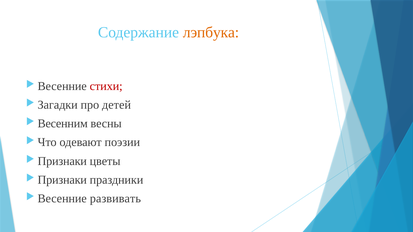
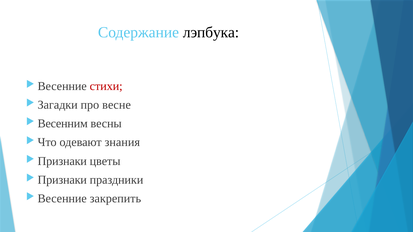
лэпбука colour: orange -> black
детей: детей -> весне
поэзии: поэзии -> знания
развивать: развивать -> закрепить
